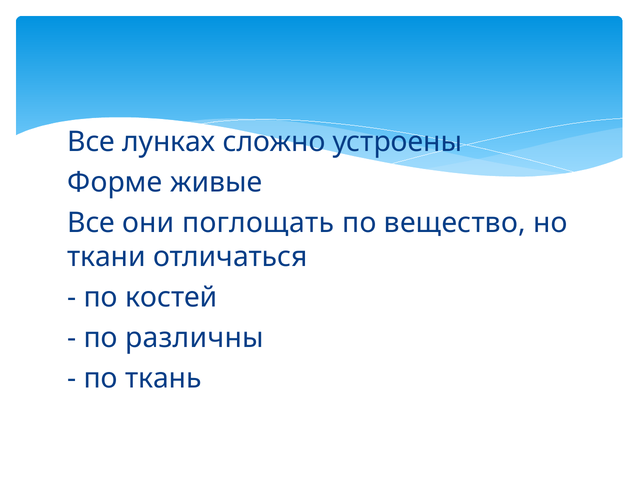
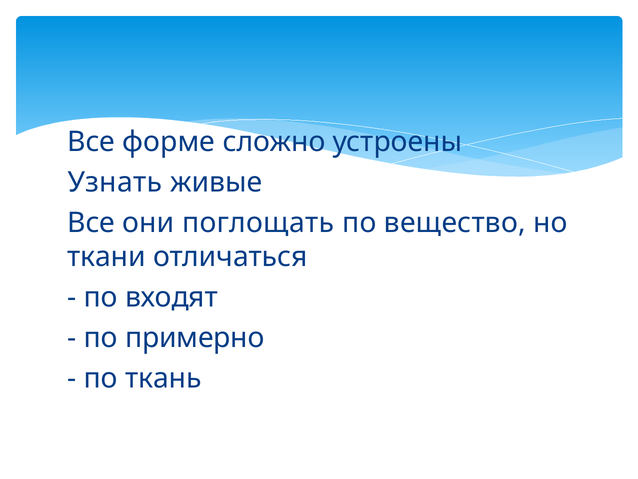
лунках: лунках -> форме
Форме: Форме -> Узнать
костей: костей -> входят
различны: различны -> примерно
